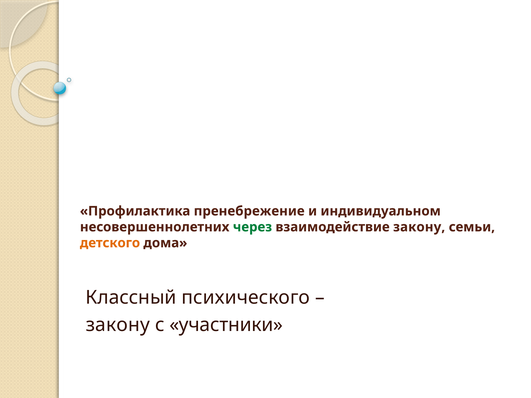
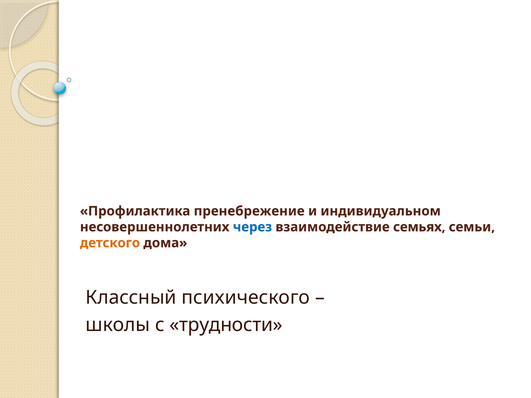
через colour: green -> blue
взаимодействие закону: закону -> семьях
закону at (118, 325): закону -> школы
участники: участники -> трудности
